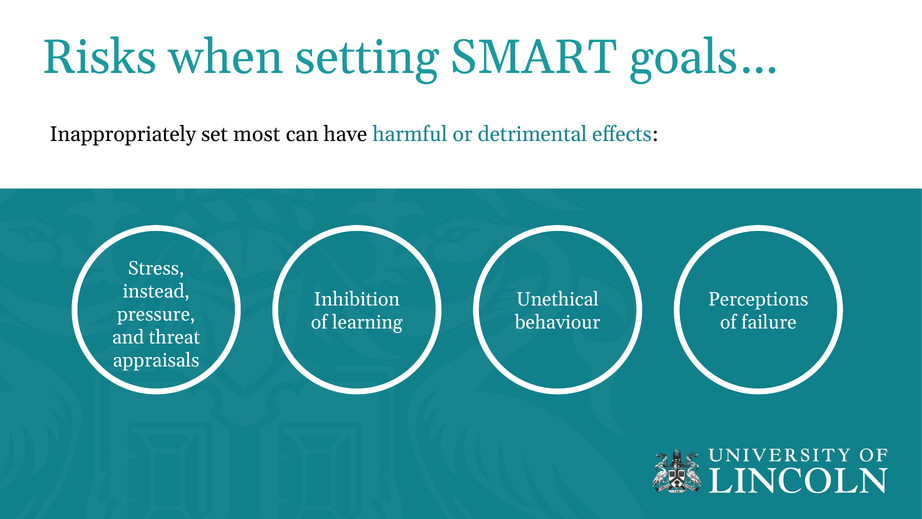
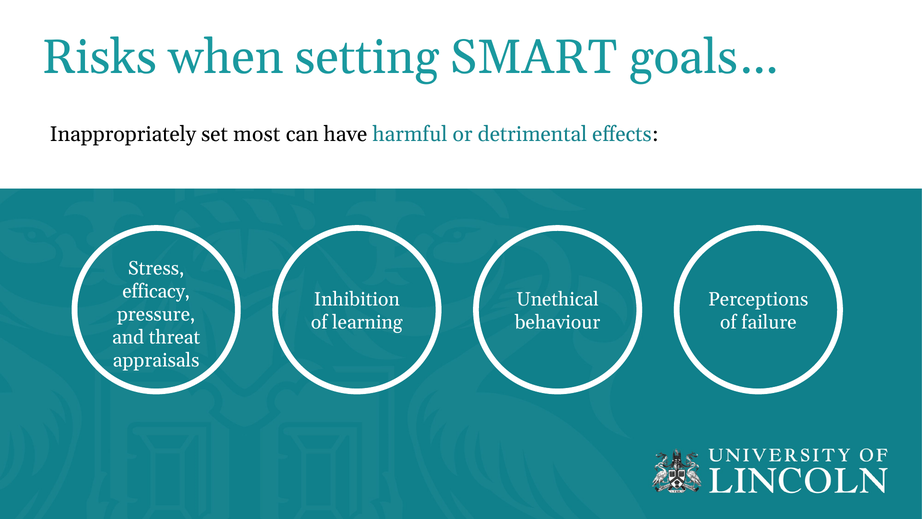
instead: instead -> efficacy
